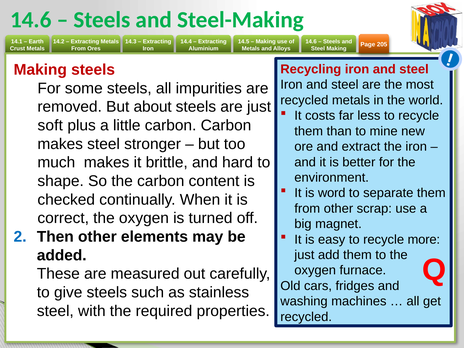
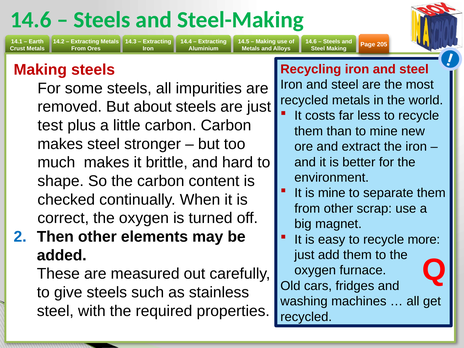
soft: soft -> test
is word: word -> mine
